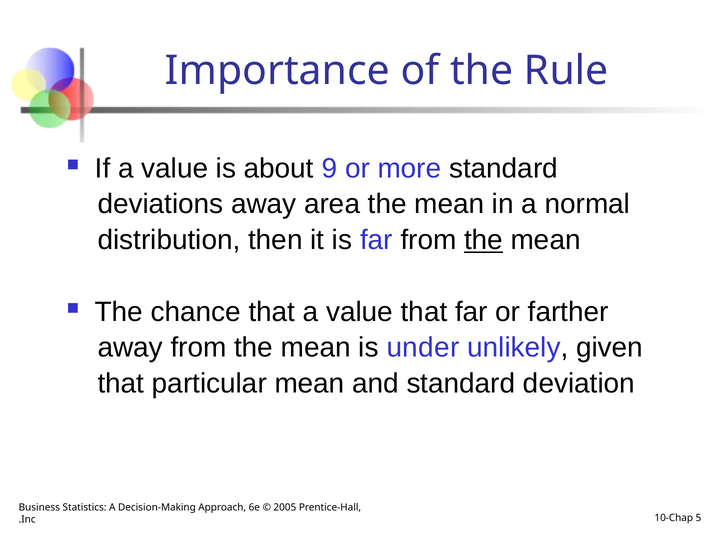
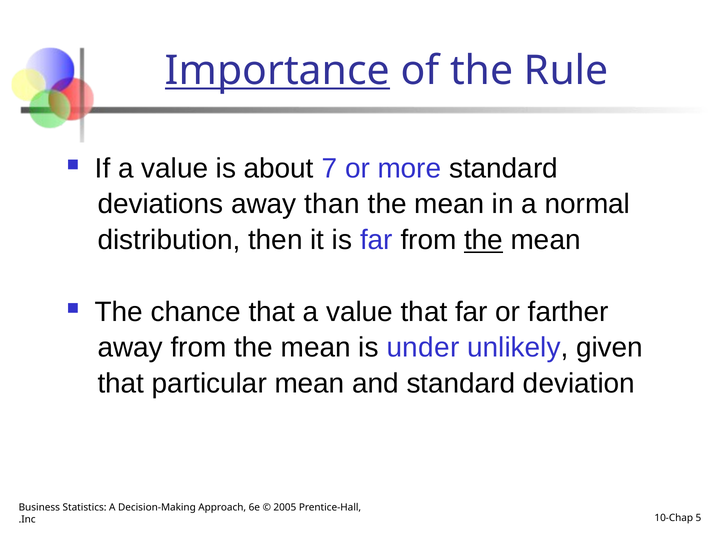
Importance underline: none -> present
9: 9 -> 7
area: area -> than
